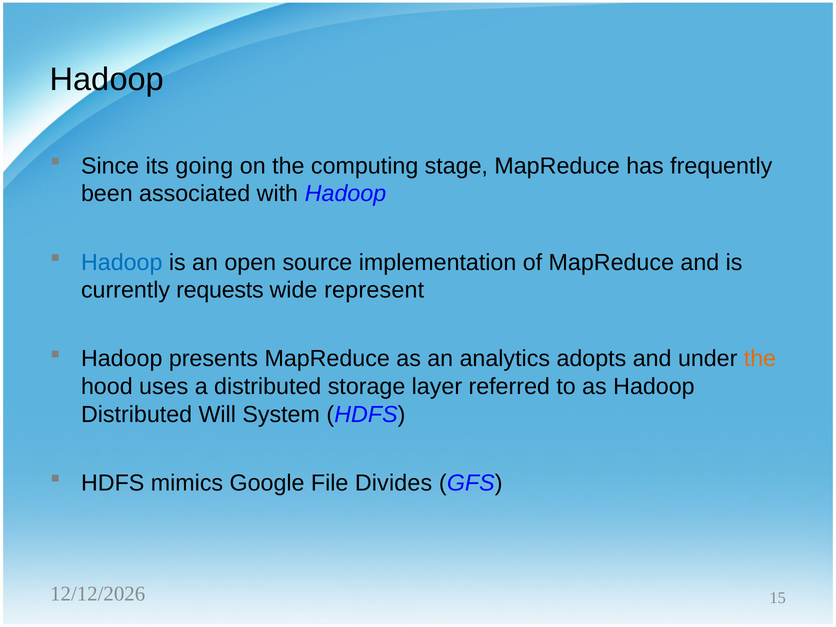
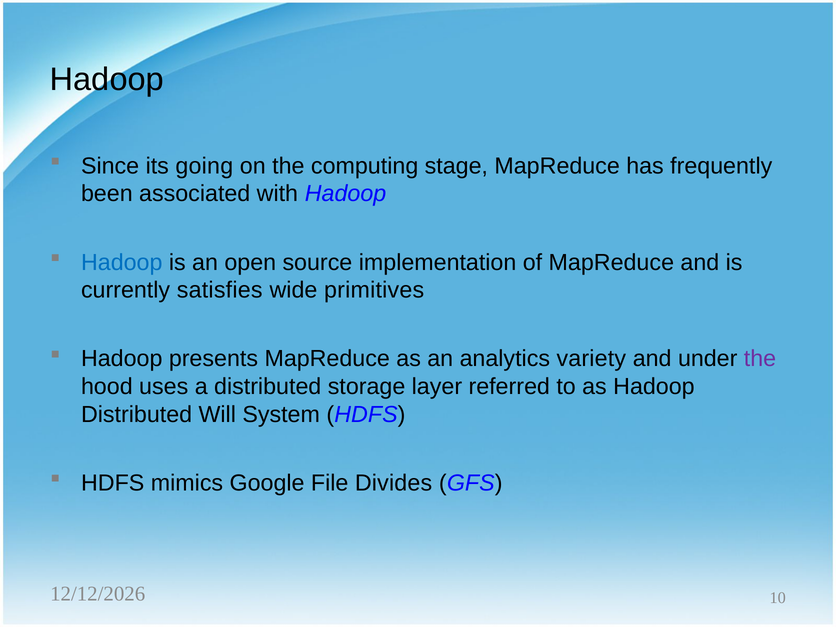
requests: requests -> satisfies
represent: represent -> primitives
adopts: adopts -> variety
the at (760, 359) colour: orange -> purple
15: 15 -> 10
